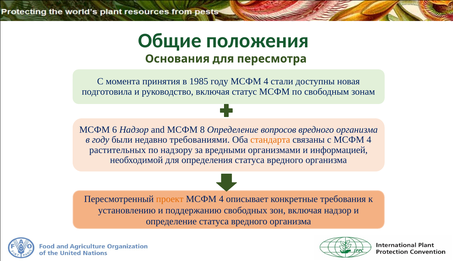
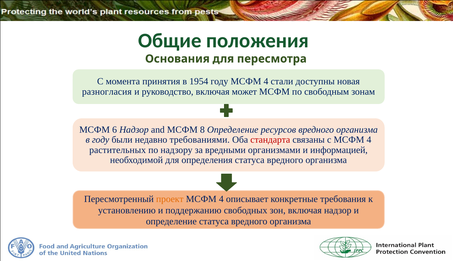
1985: 1985 -> 1954
подготовила: подготовила -> разногласия
статус: статус -> может
вопросов: вопросов -> ресурсов
стандарта colour: orange -> red
